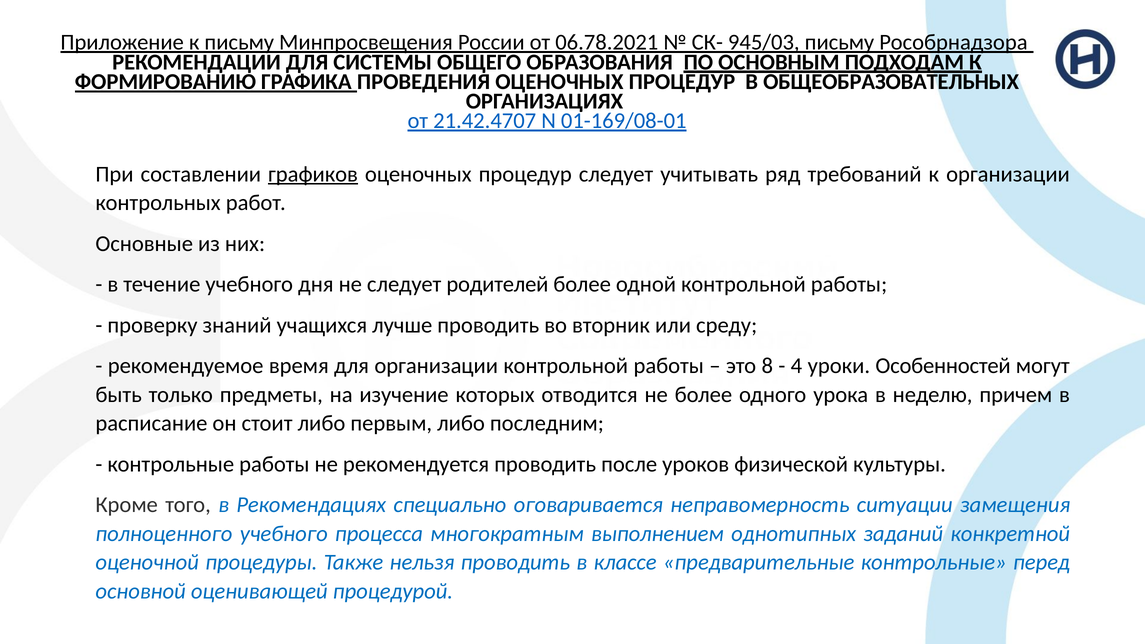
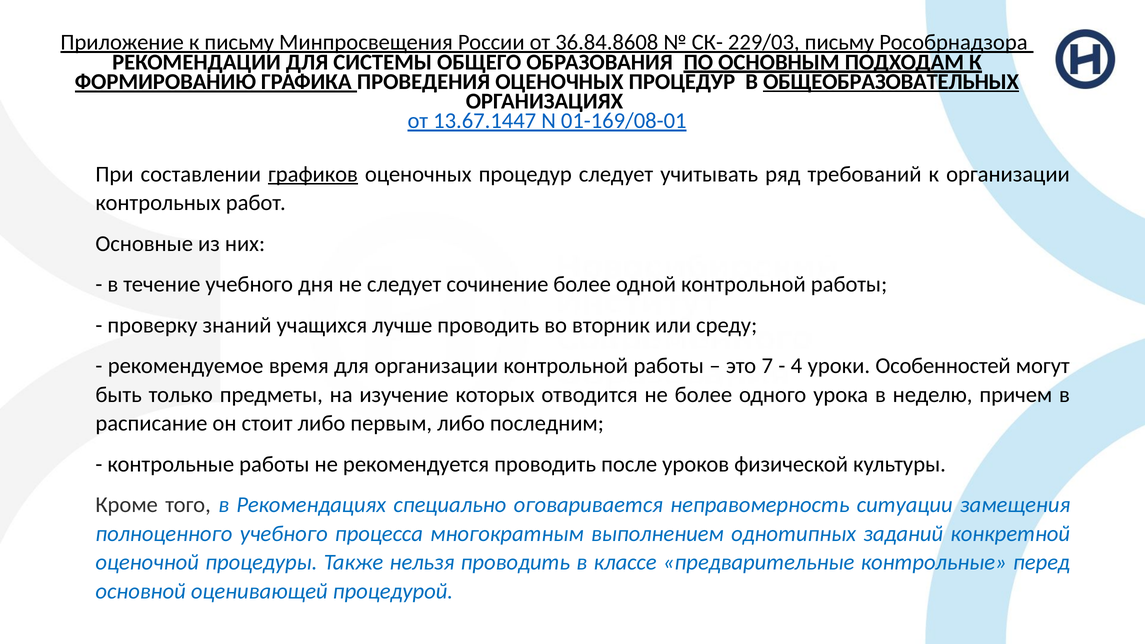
06.78.2021: 06.78.2021 -> 36.84.8608
945/03: 945/03 -> 229/03
ОБЩЕОБРАЗОВАТЕЛЬНЫХ underline: none -> present
21.42.4707: 21.42.4707 -> 13.67.1447
родителей: родителей -> сочинение
8: 8 -> 7
